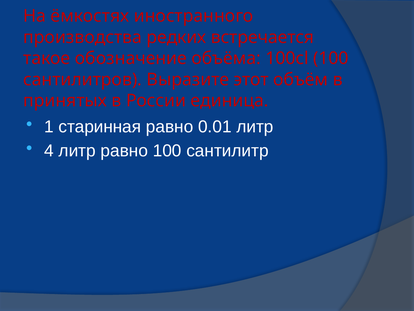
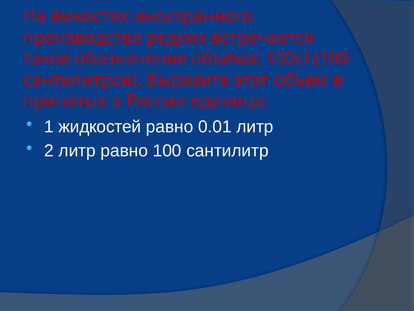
старинная: старинная -> жидкостей
4: 4 -> 2
